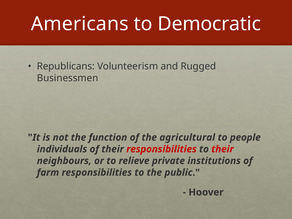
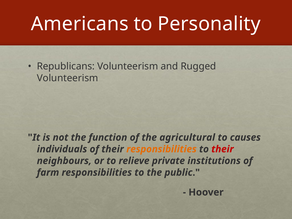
Democratic: Democratic -> Personality
Businessmen at (68, 78): Businessmen -> Volunteerism
people: people -> causes
responsibilities at (161, 149) colour: red -> orange
